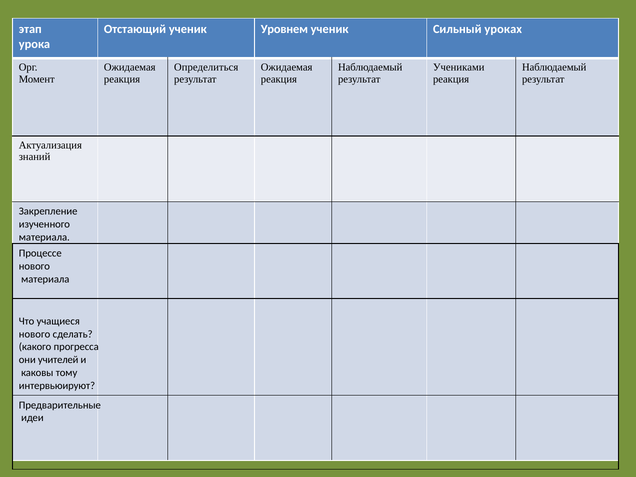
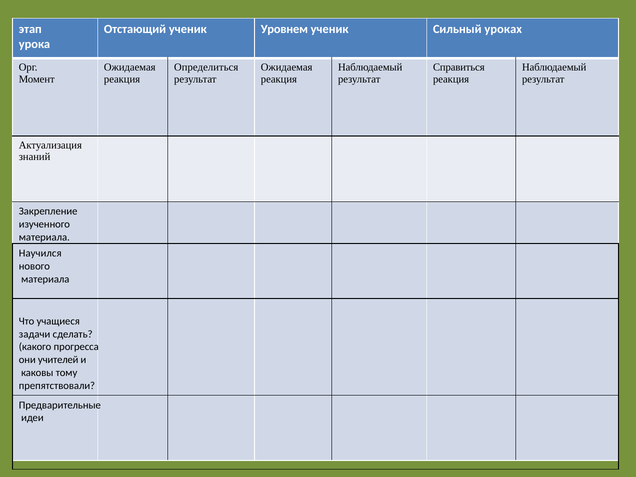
Учениками: Учениками -> Справиться
Процессе: Процессе -> Научился
нового at (35, 334): нового -> задачи
интервьюируют: интервьюируют -> препятствовали
